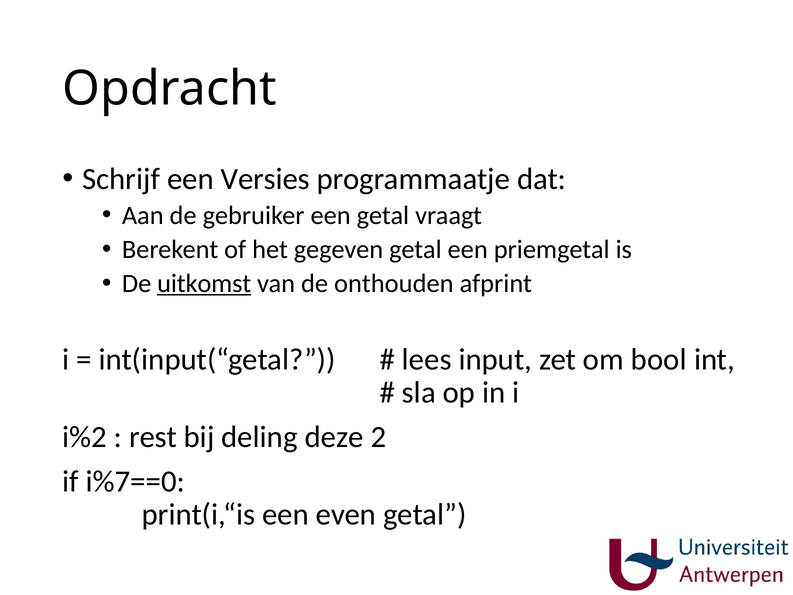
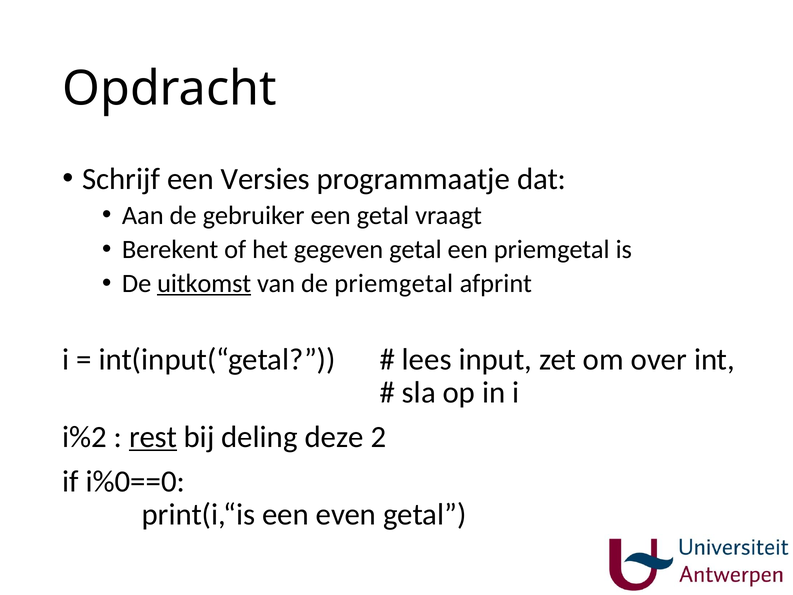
de onthouden: onthouden -> priemgetal
bool: bool -> over
rest underline: none -> present
i%7==0: i%7==0 -> i%0==0
